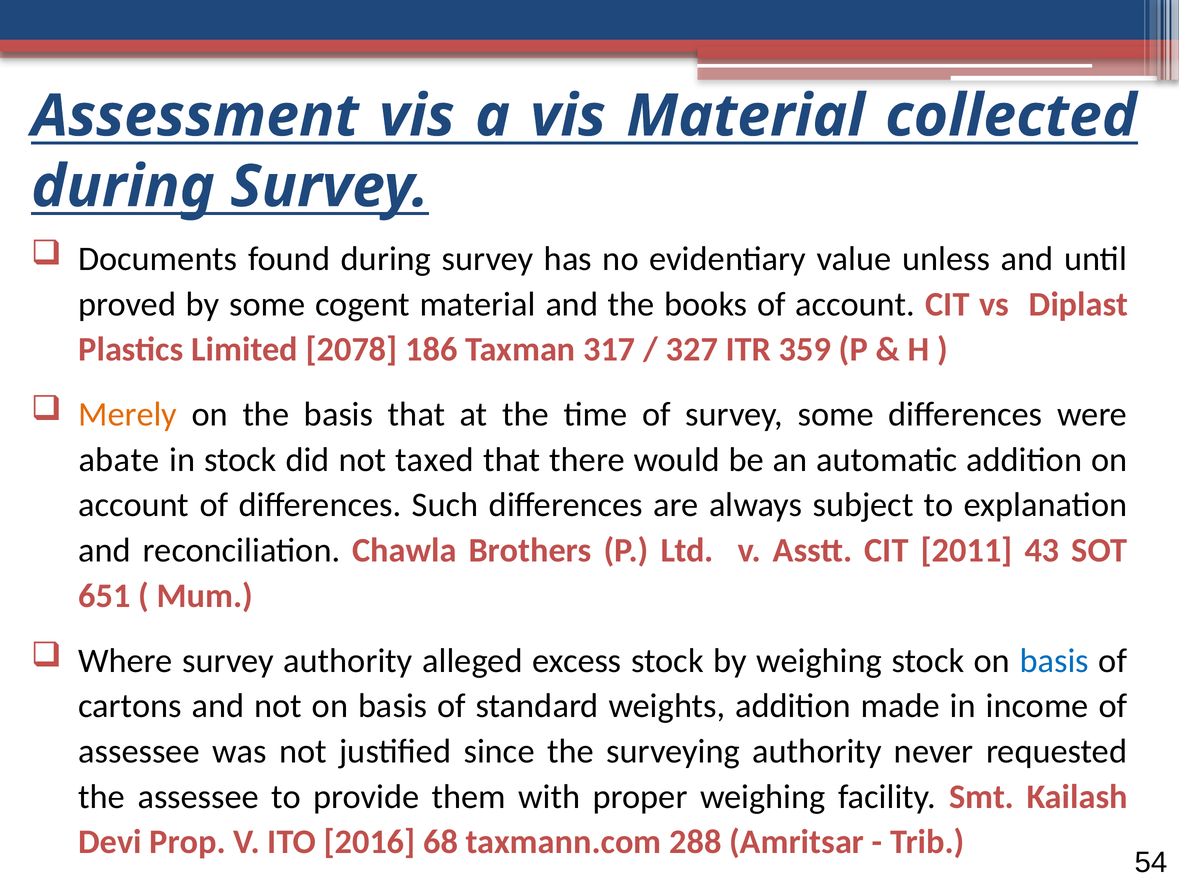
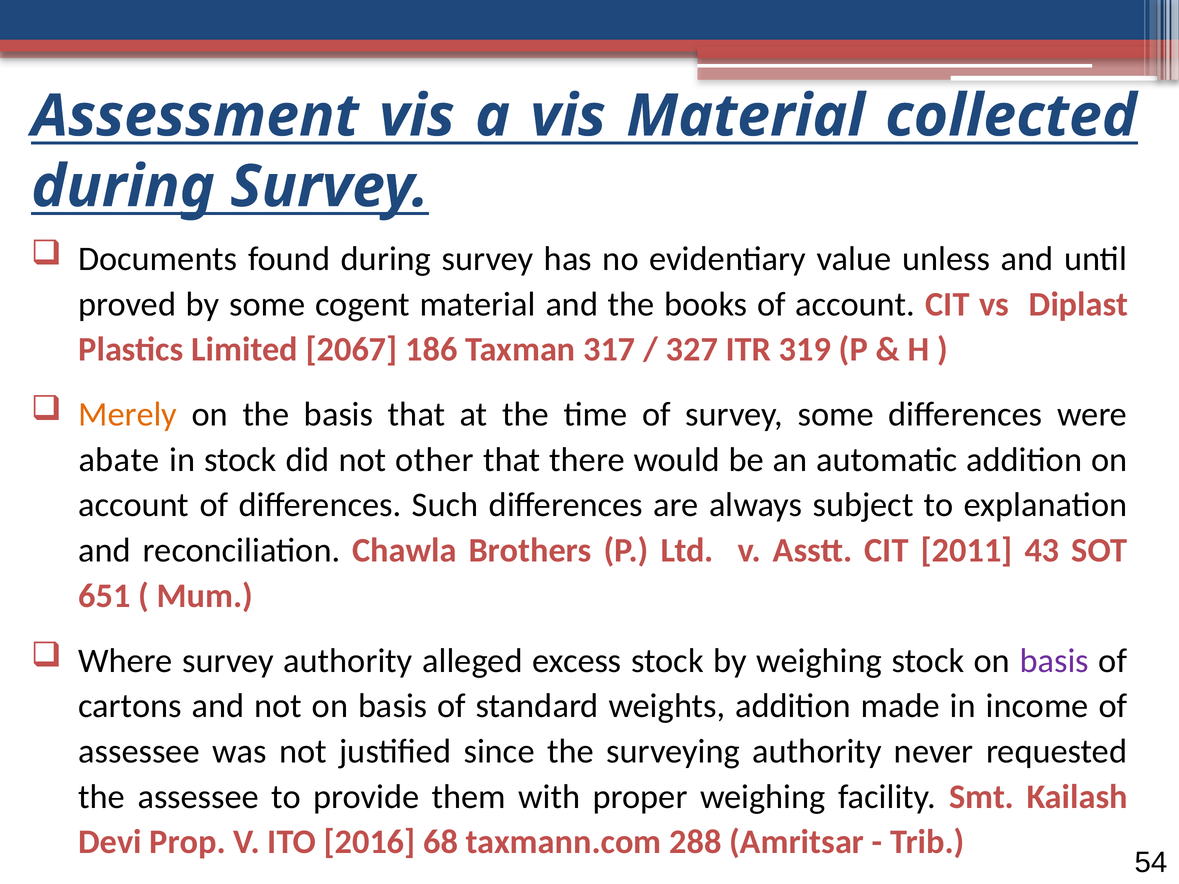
2078: 2078 -> 2067
359: 359 -> 319
taxed: taxed -> other
basis at (1054, 661) colour: blue -> purple
